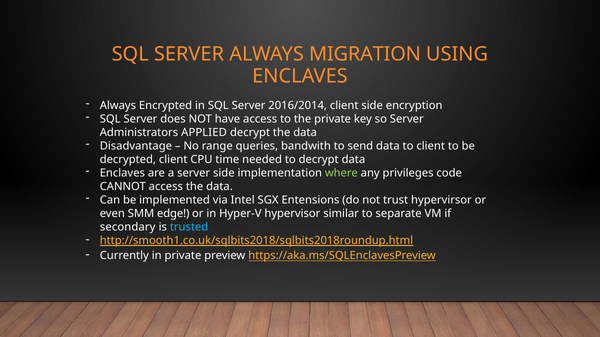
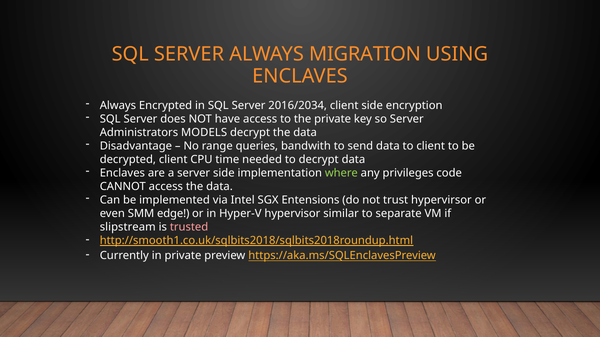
2016/2014: 2016/2014 -> 2016/2034
APPLIED: APPLIED -> MODELS
secondary: secondary -> slipstream
trusted colour: light blue -> pink
